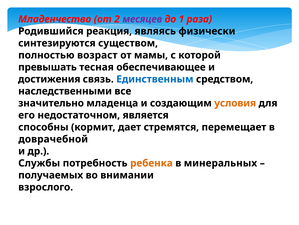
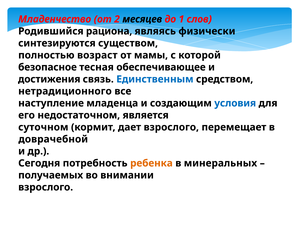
месяцев colour: purple -> black
раза: раза -> слов
реакция: реакция -> рациона
превышать: превышать -> безопасное
наследственными: наследственными -> нетрадиционного
значительно: значительно -> наступление
условия colour: orange -> blue
способны: способны -> суточном
дает стремятся: стремятся -> взрослого
Службы: Службы -> Сегодня
